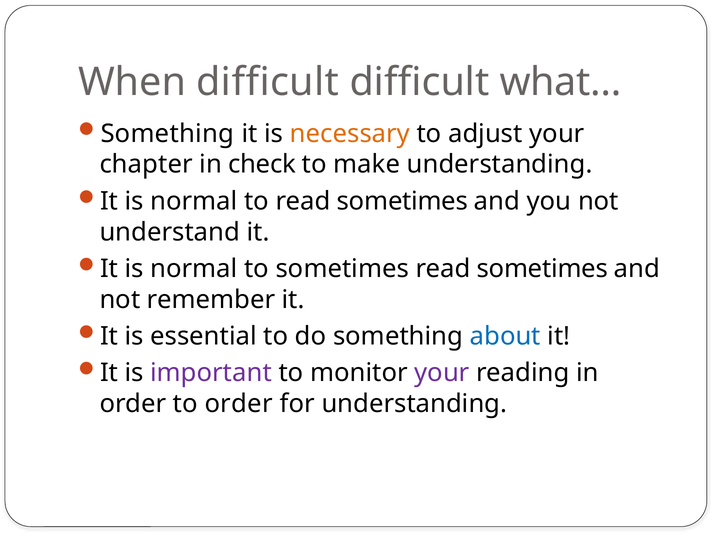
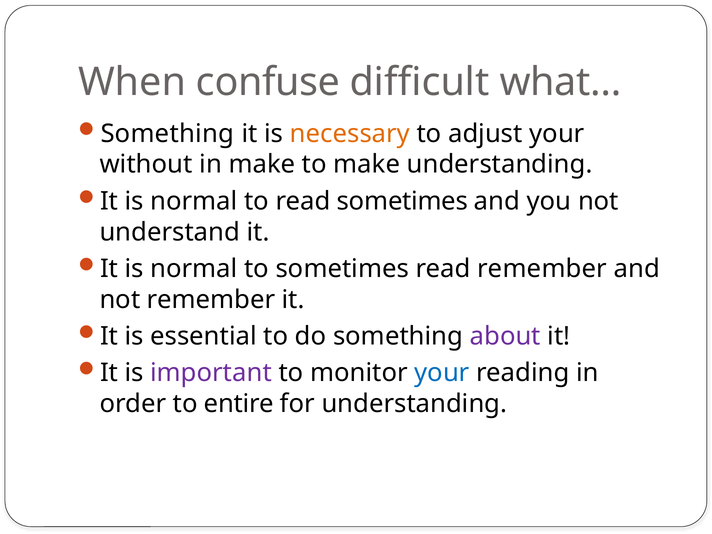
When difficult: difficult -> confuse
chapter: chapter -> without
in check: check -> make
sometimes read sometimes: sometimes -> remember
about colour: blue -> purple
your at (442, 373) colour: purple -> blue
to order: order -> entire
